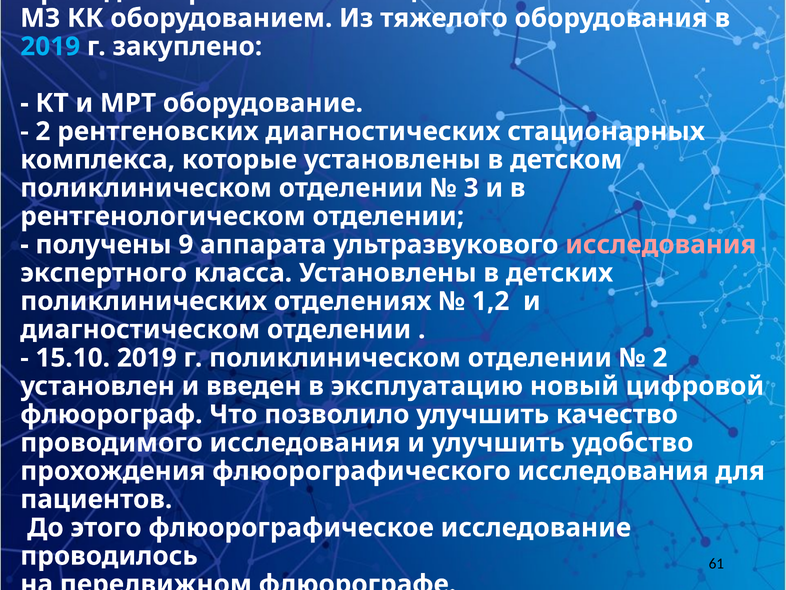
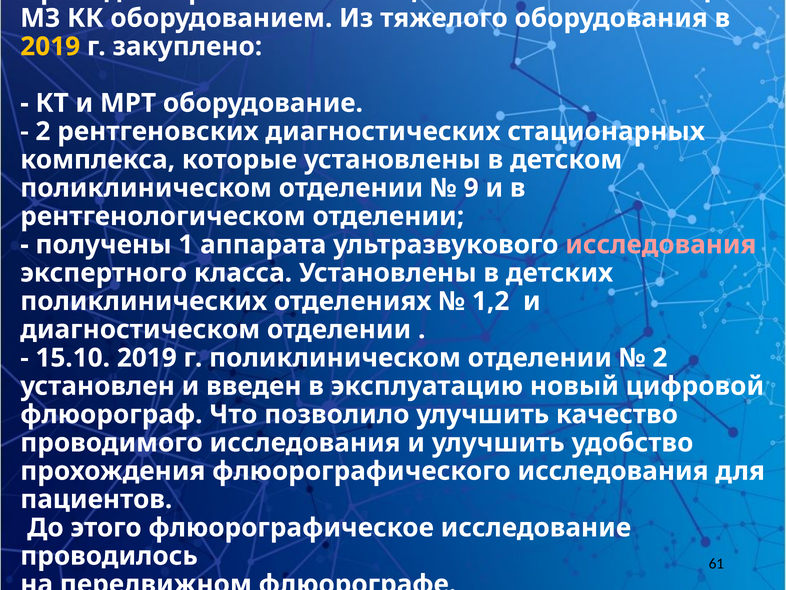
2019 at (50, 46) colour: light blue -> yellow
3: 3 -> 9
9: 9 -> 1
